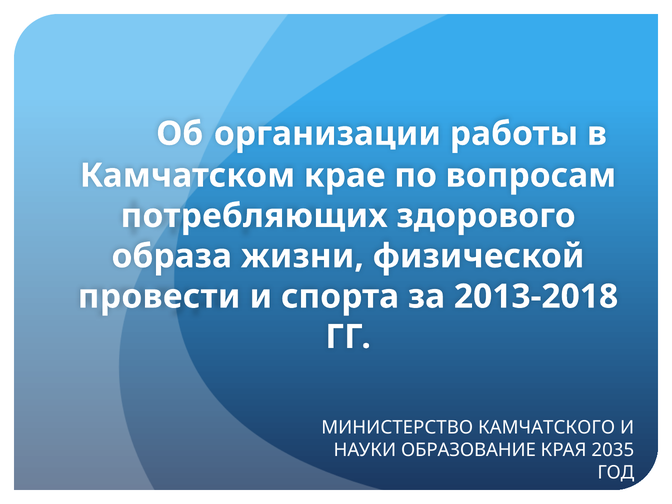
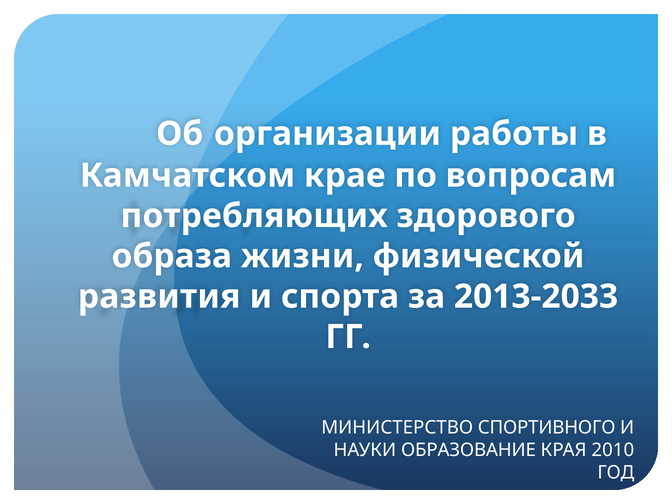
провести: провести -> развития
2013-2018: 2013-2018 -> 2013-2033
КАМЧАТСКОГО: КАМЧАТСКОГО -> СПОРТИВНОГО
2035: 2035 -> 2010
